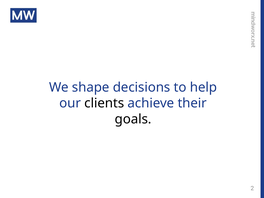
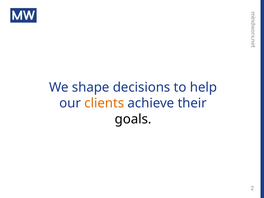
clients colour: black -> orange
